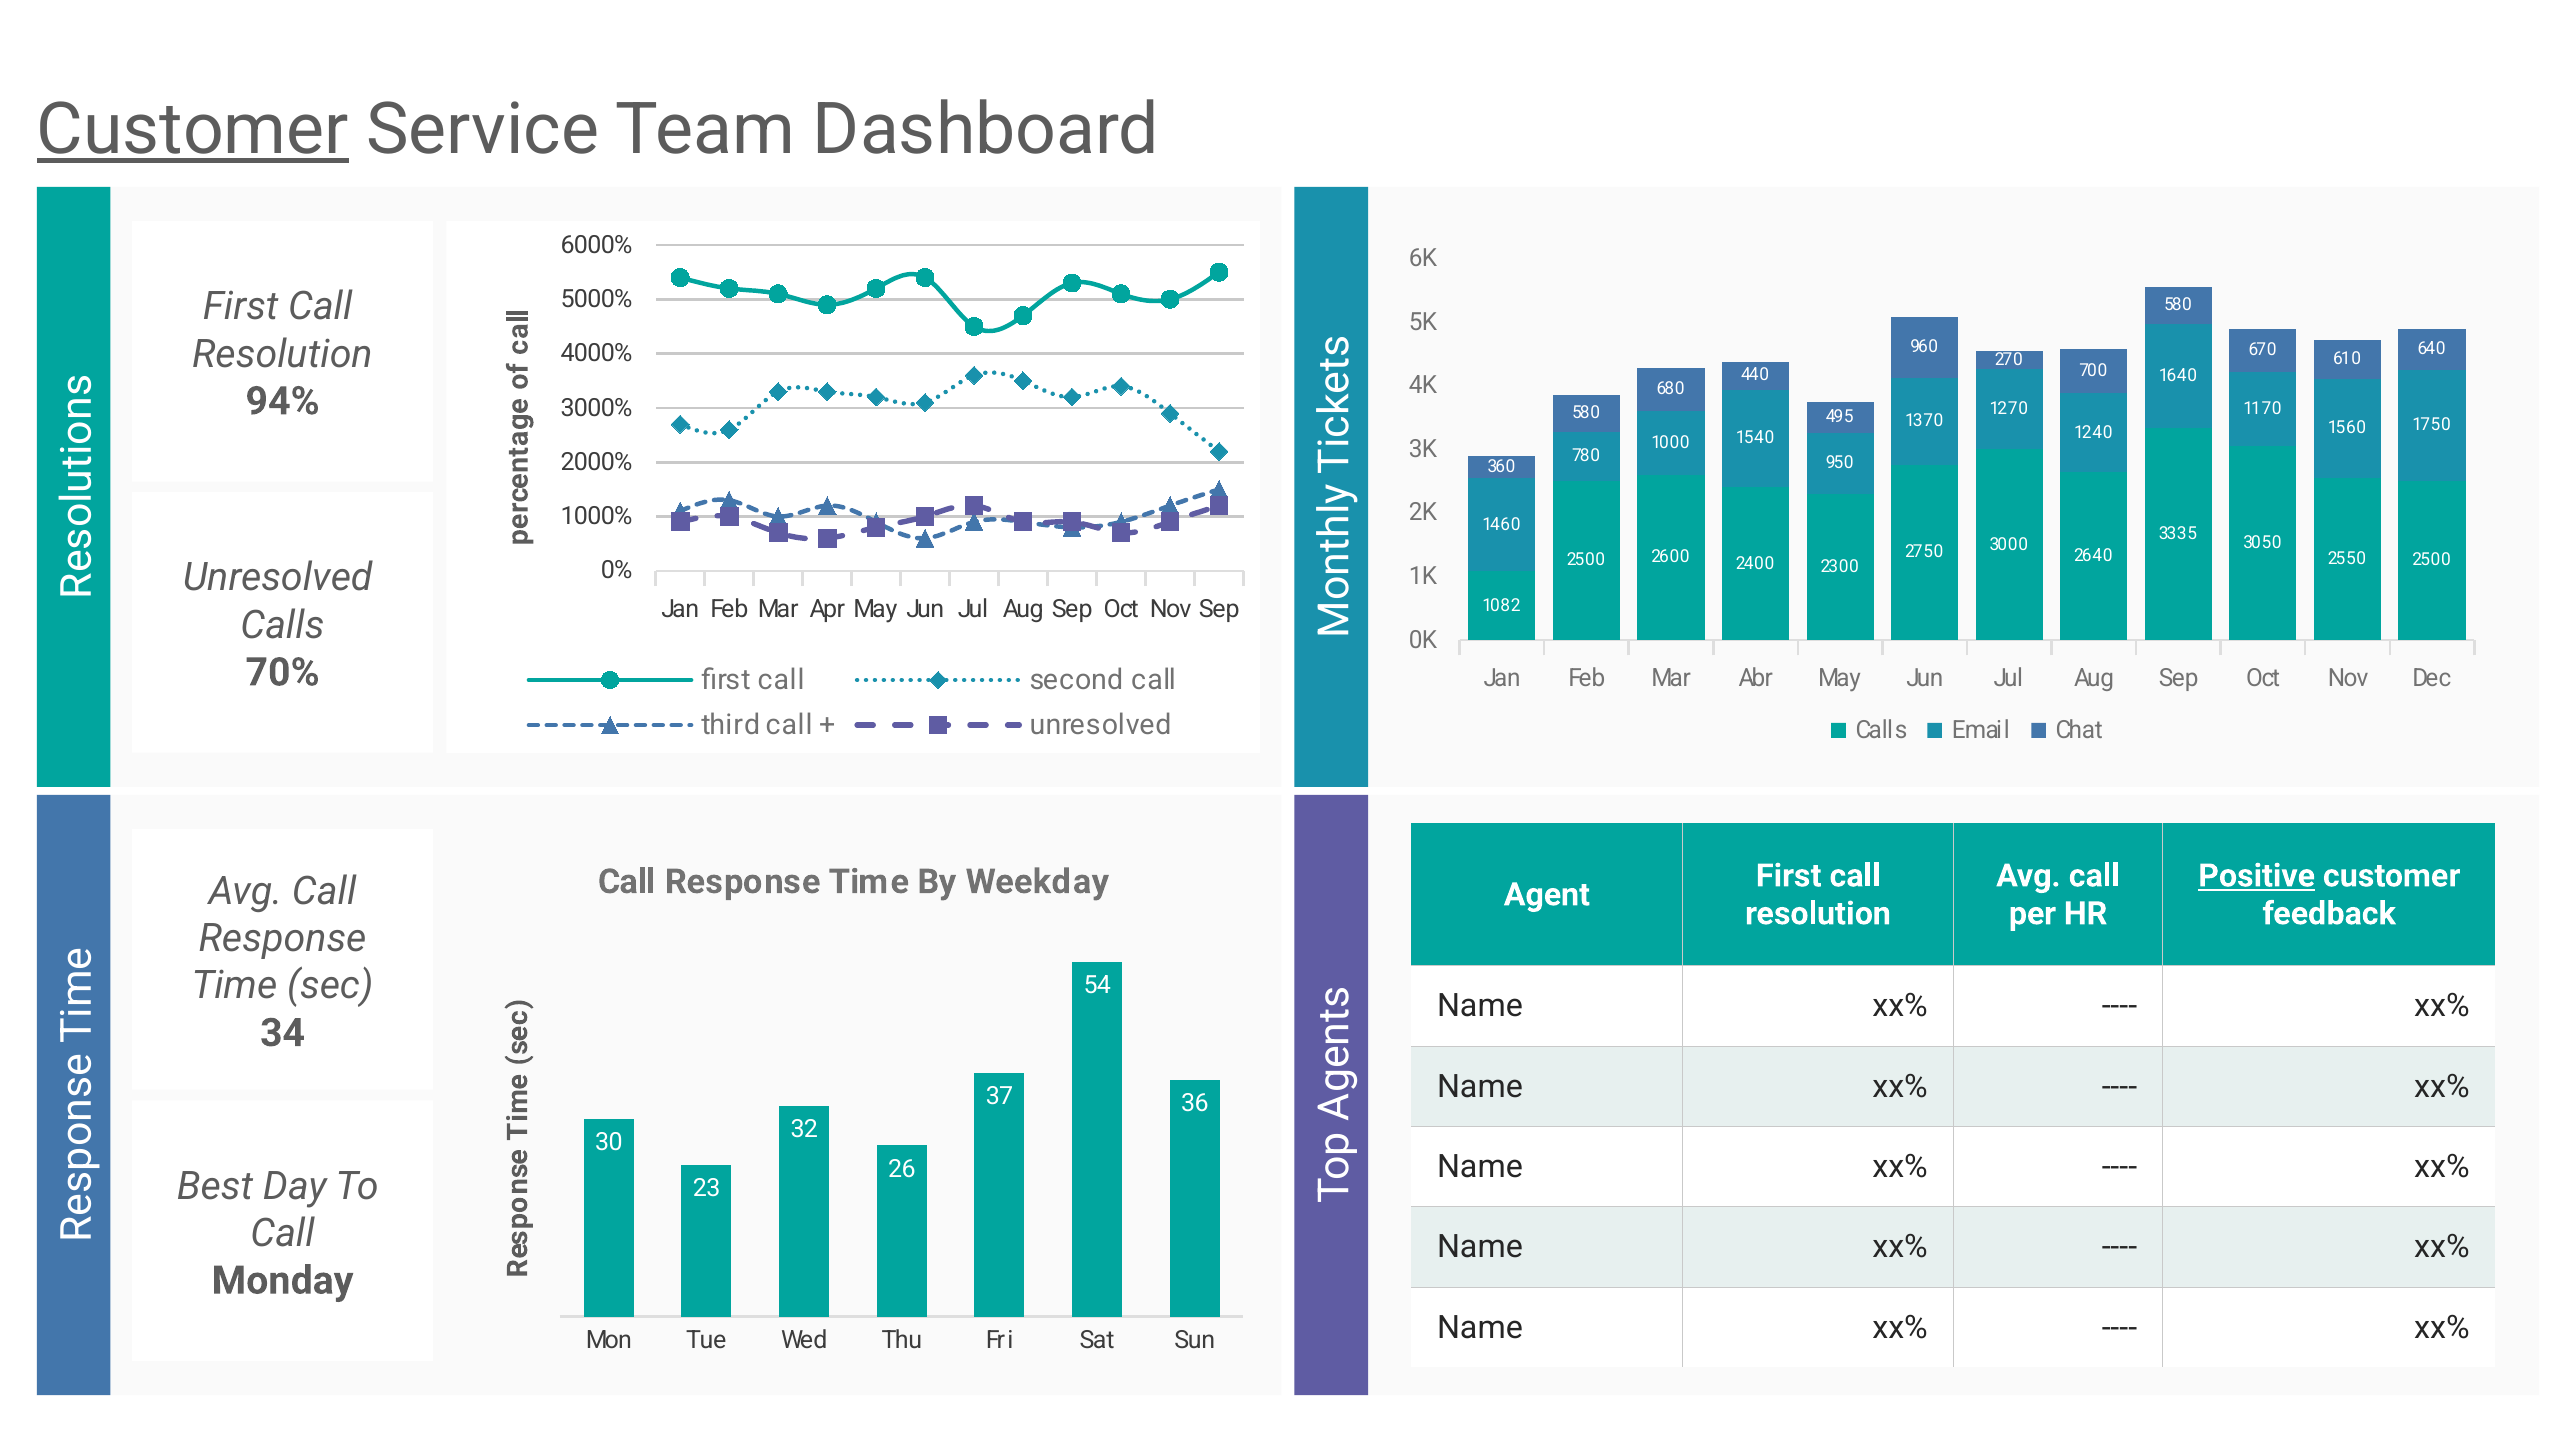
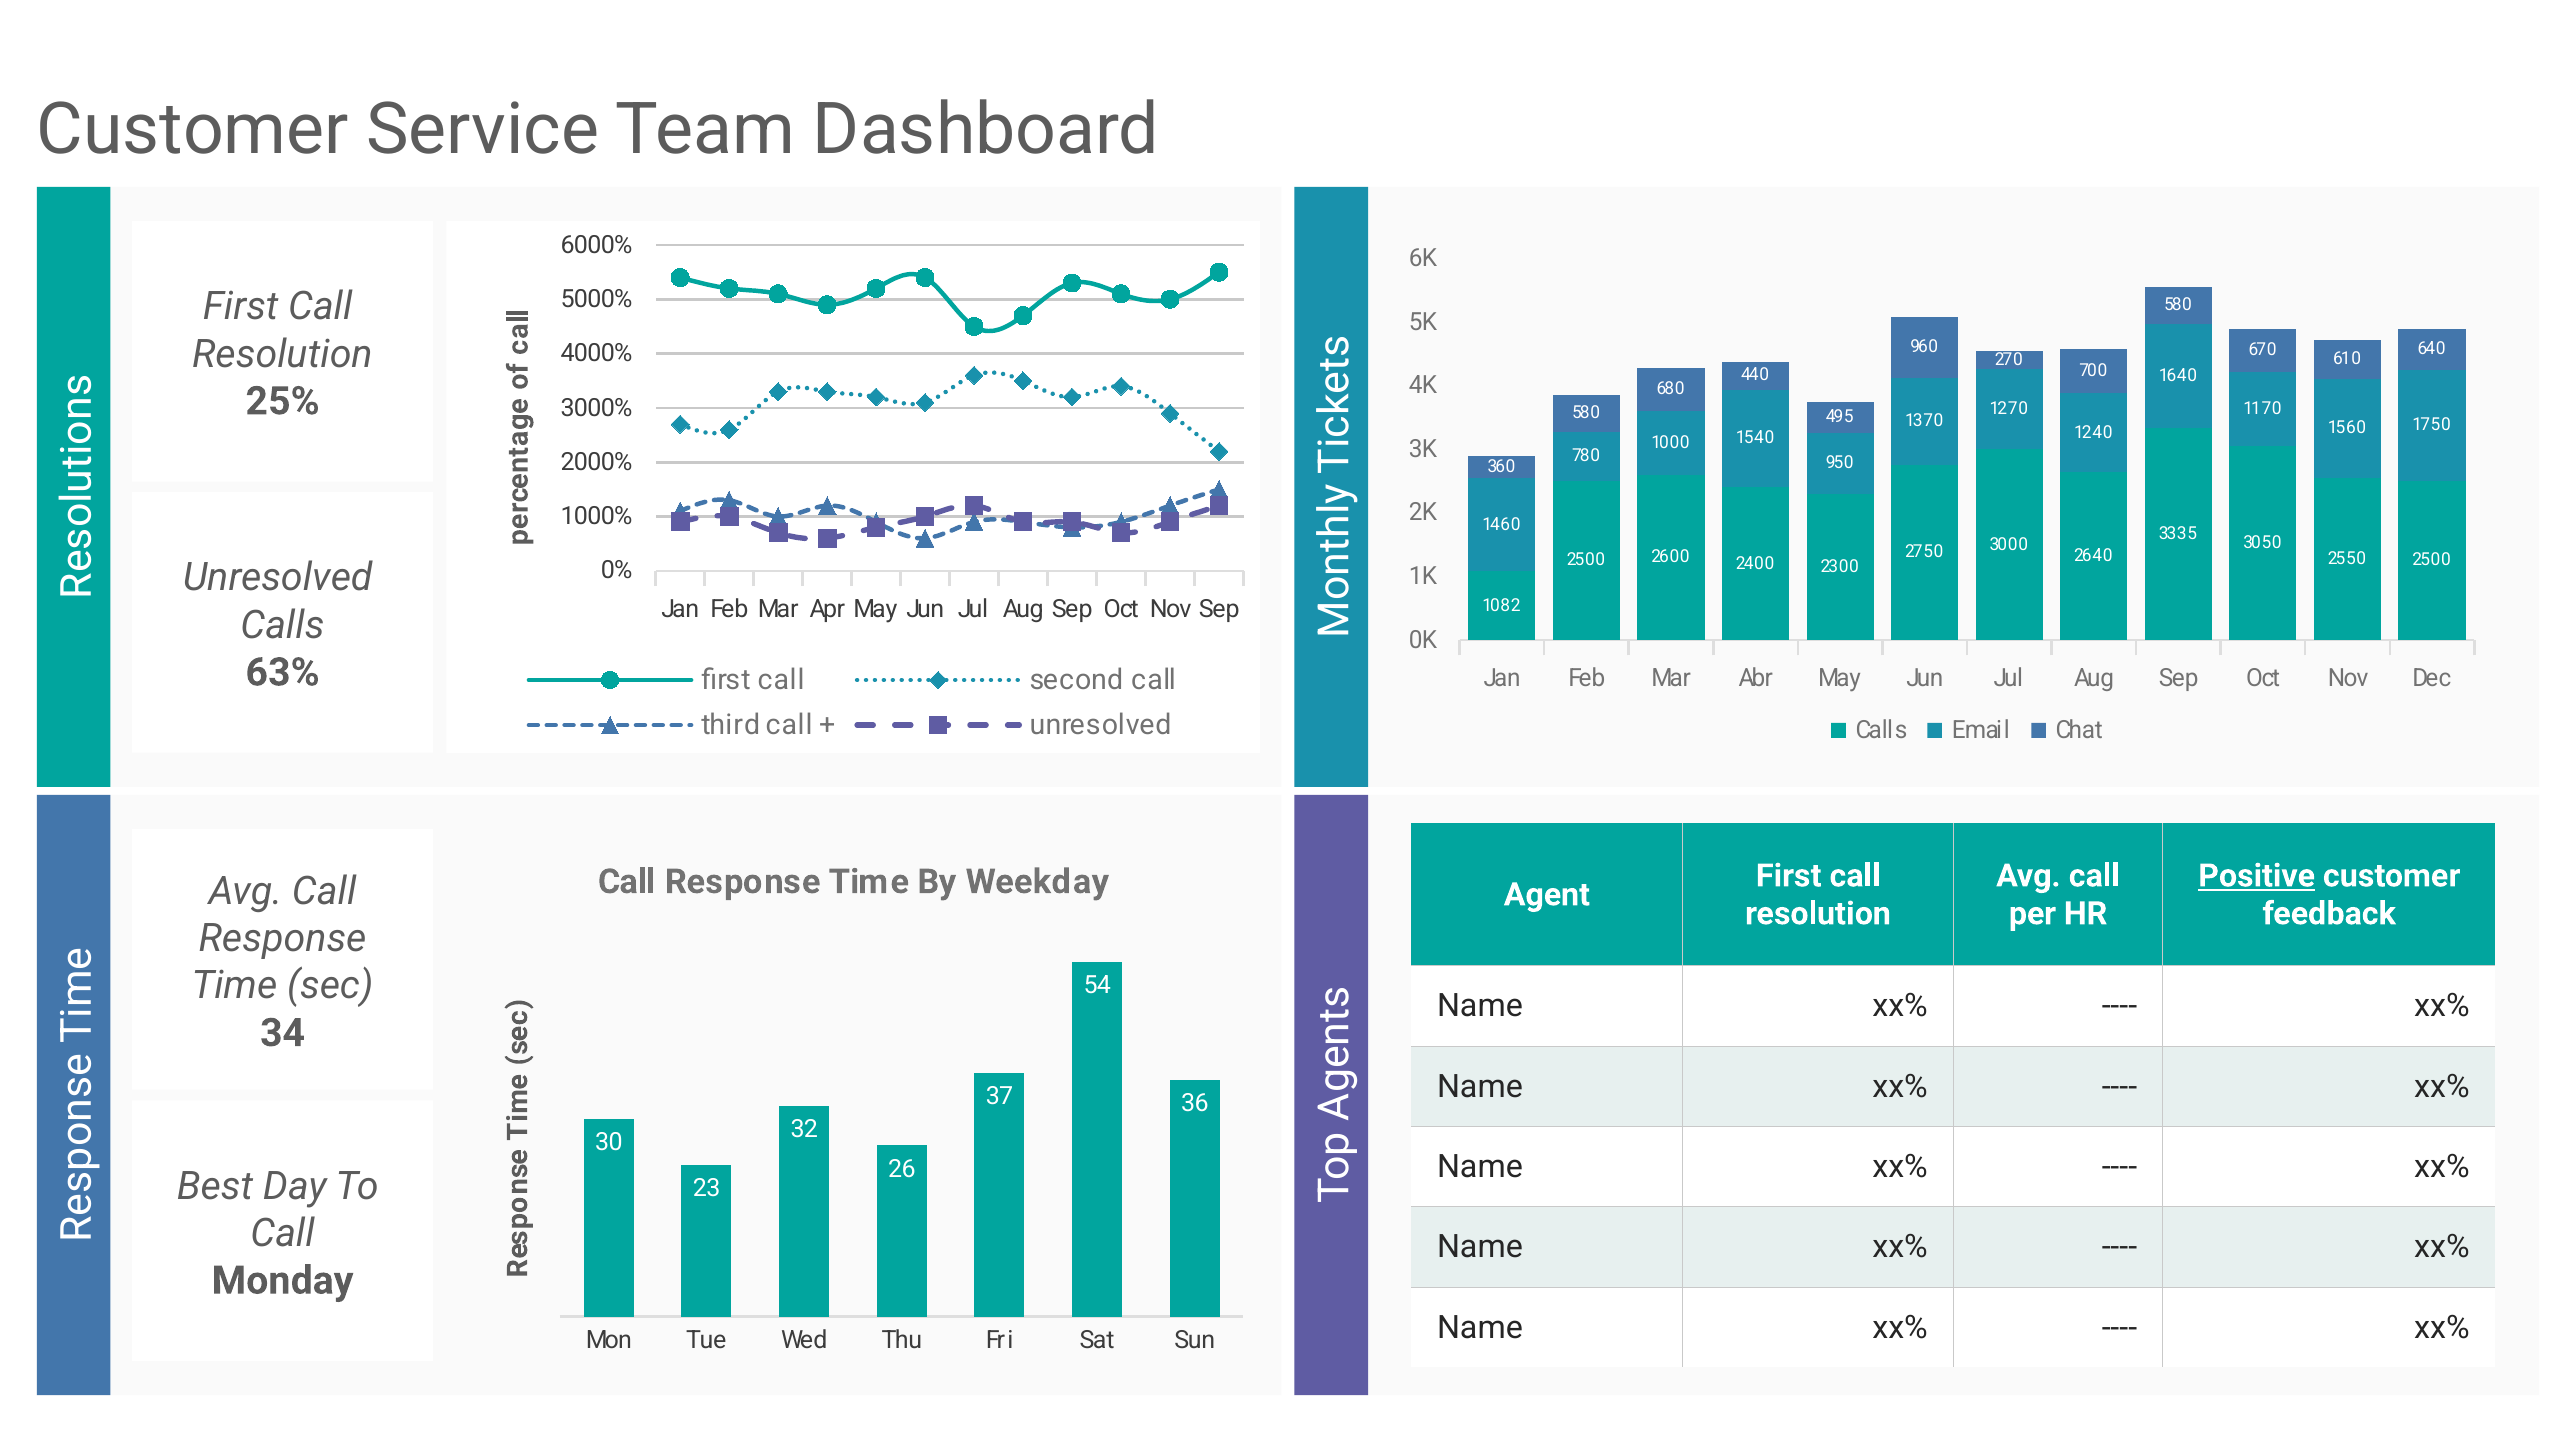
Customer at (193, 130) underline: present -> none
94%: 94% -> 25%
70%: 70% -> 63%
